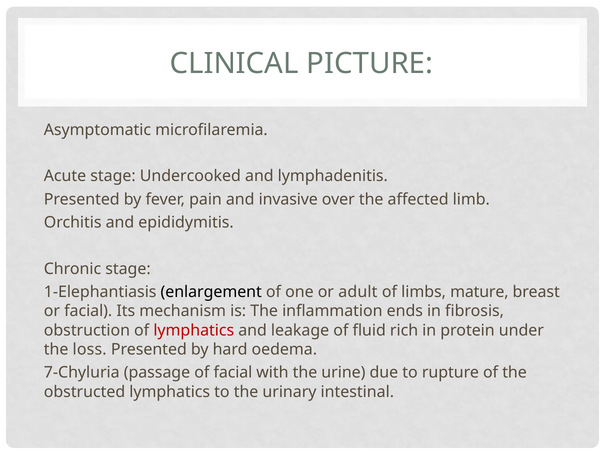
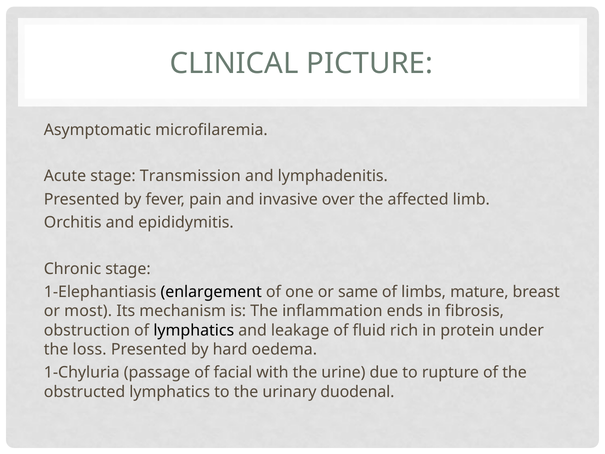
Undercooked: Undercooked -> Transmission
adult: adult -> same
or facial: facial -> most
lymphatics at (194, 330) colour: red -> black
7-Chyluria: 7-Chyluria -> 1-Chyluria
intestinal: intestinal -> duodenal
